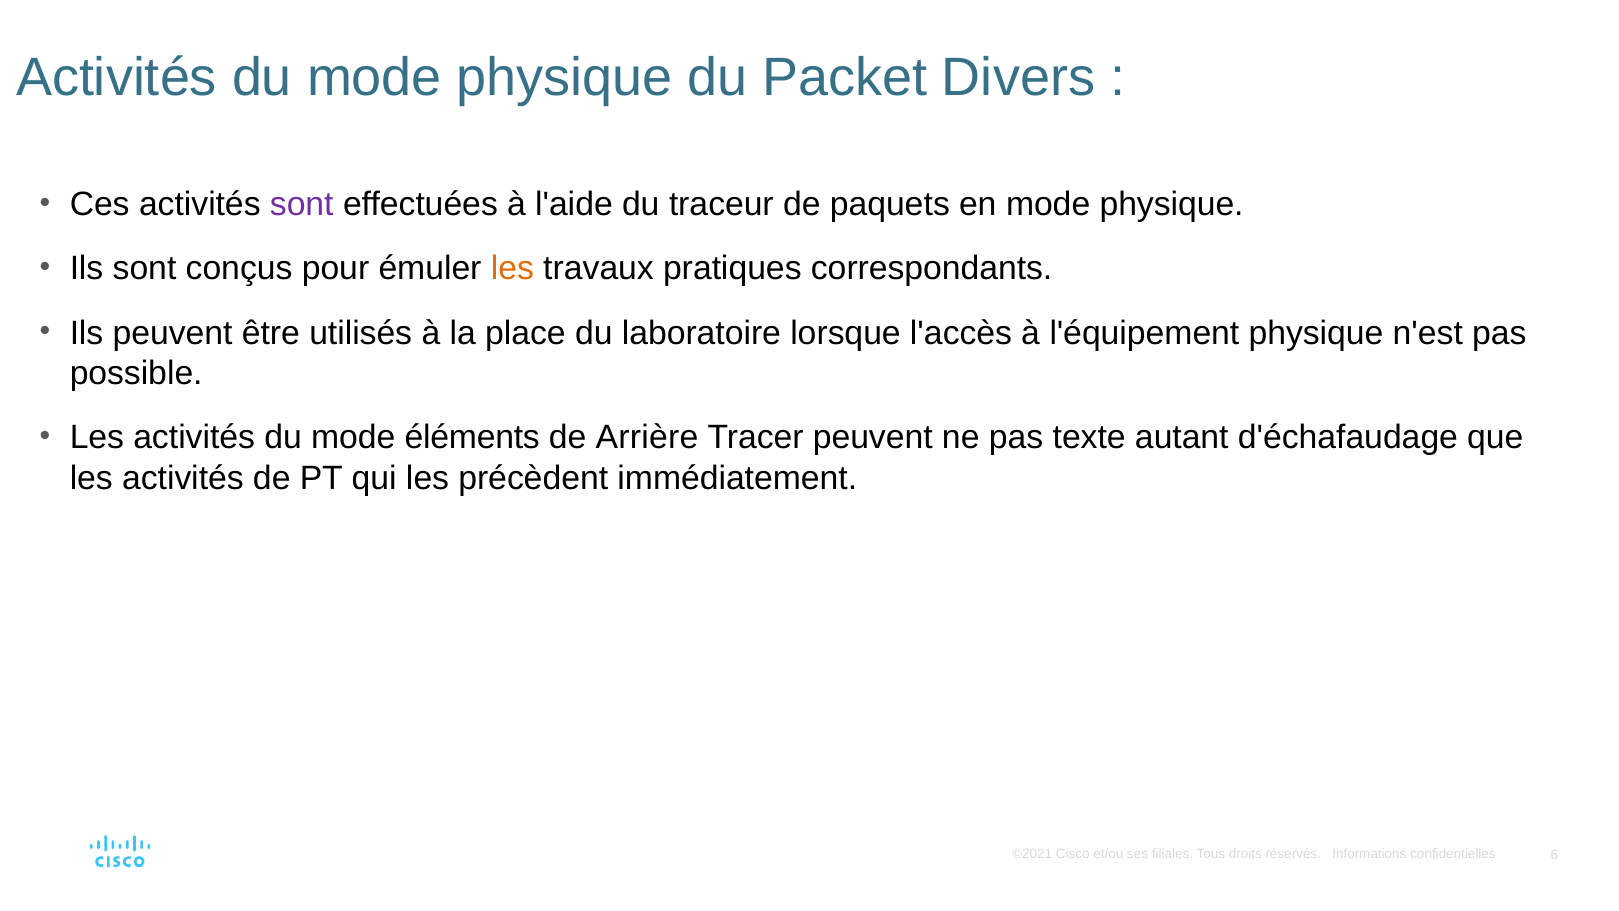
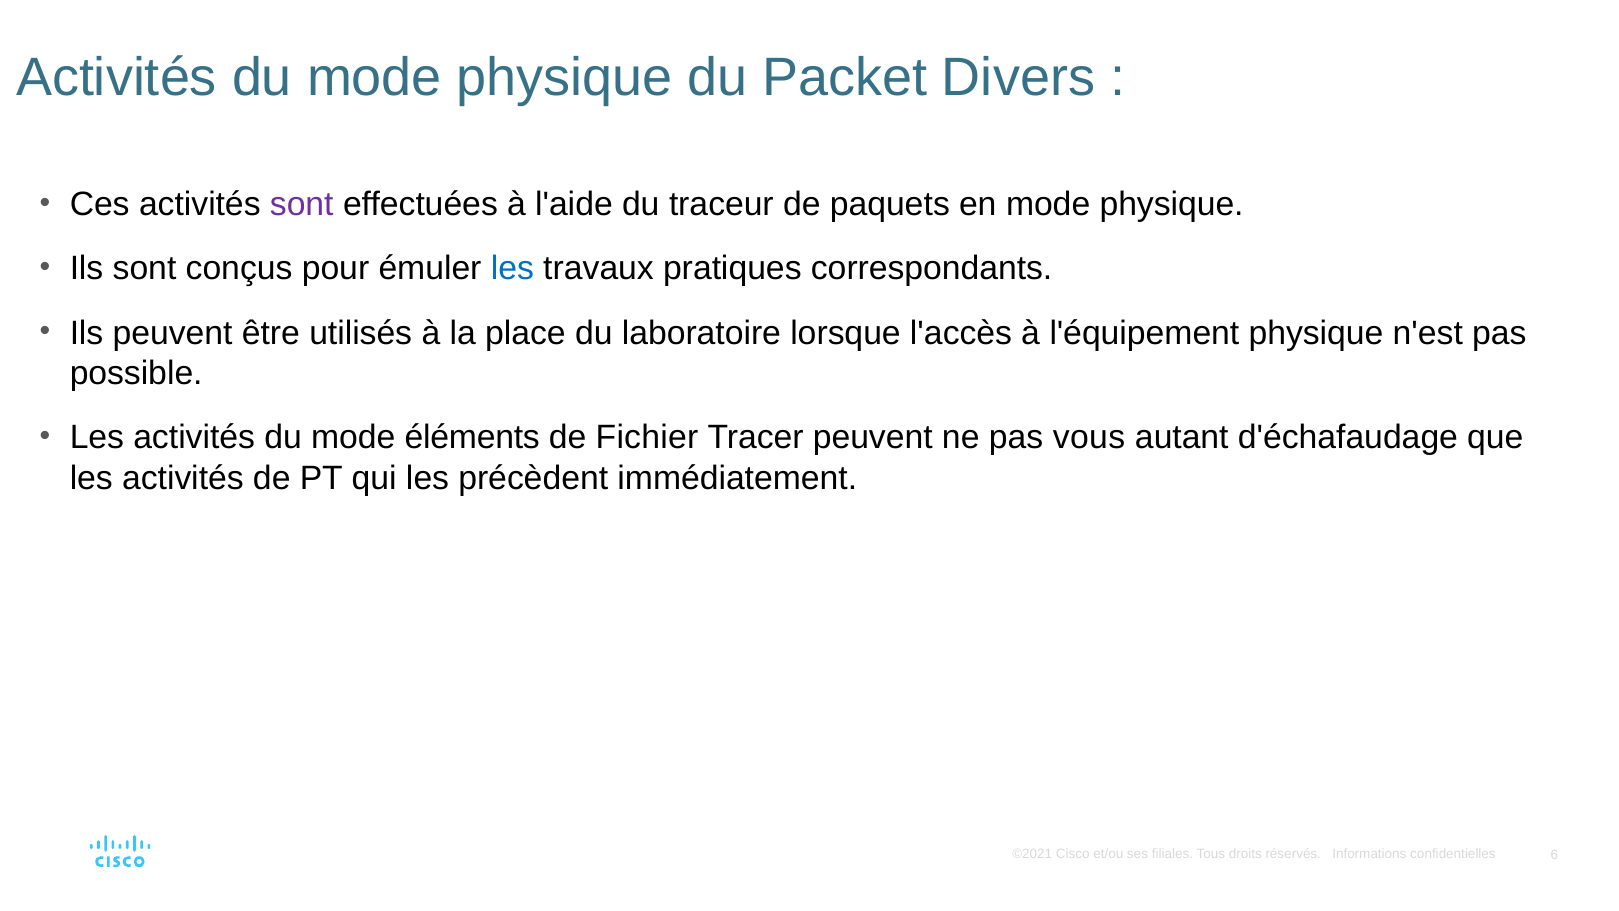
les at (512, 269) colour: orange -> blue
Arrière: Arrière -> Fichier
texte: texte -> vous
